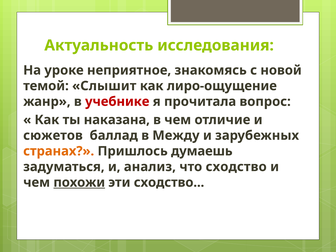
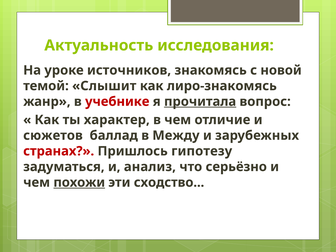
неприятное: неприятное -> источников
лиро-ощущение: лиро-ощущение -> лиро-знакомясь
прочитала underline: none -> present
наказана: наказана -> характер
странах colour: orange -> red
думаешь: думаешь -> гипотезу
что сходство: сходство -> серьёзно
